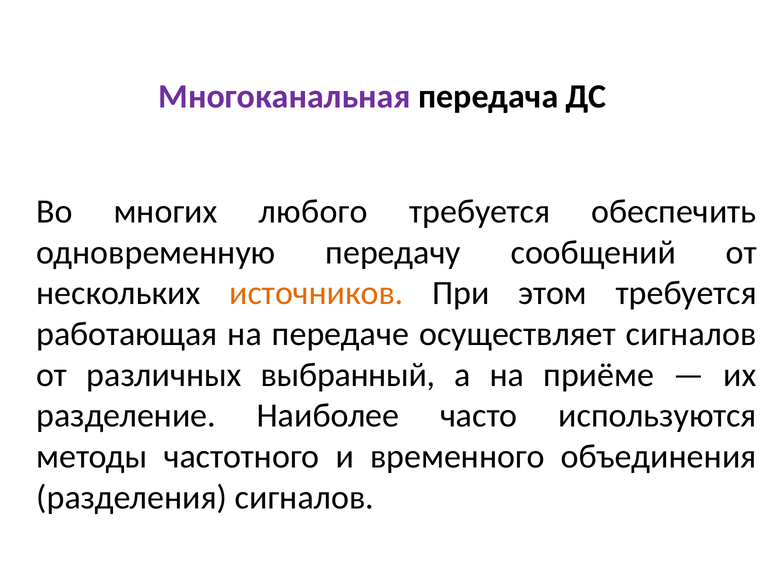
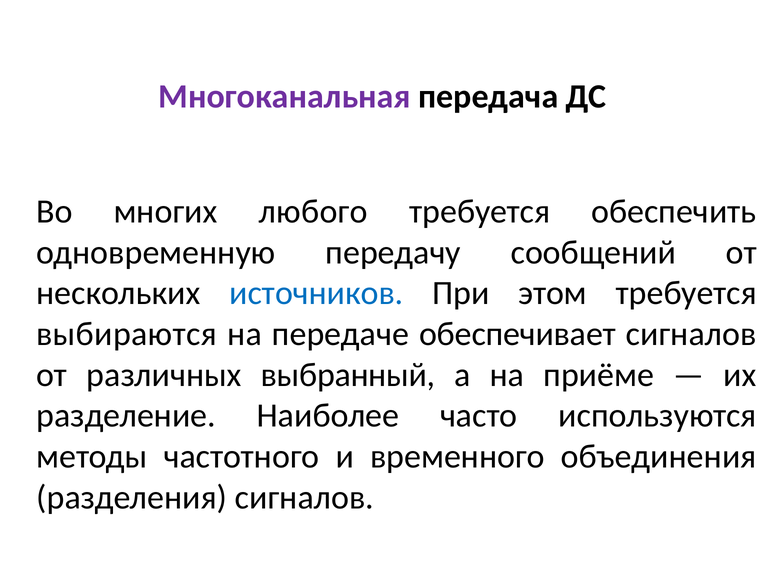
источников colour: orange -> blue
работающая: работающая -> выбираются
осуществляет: осуществляет -> обеспечивает
